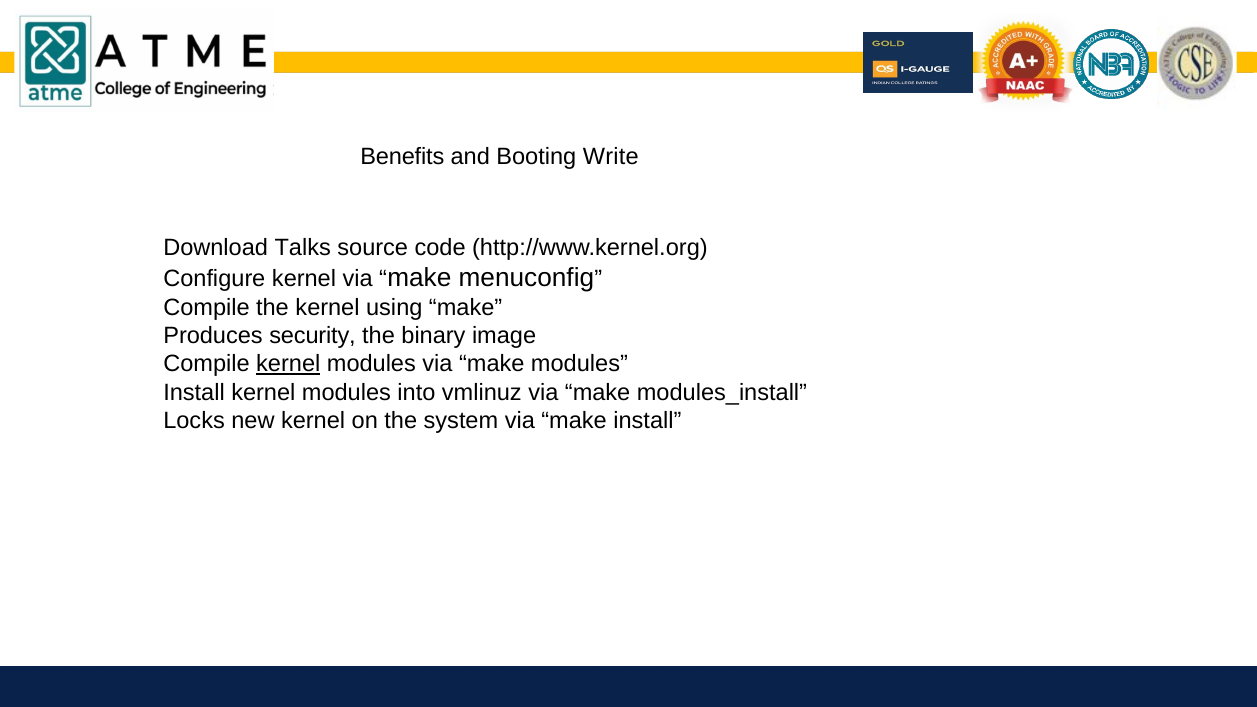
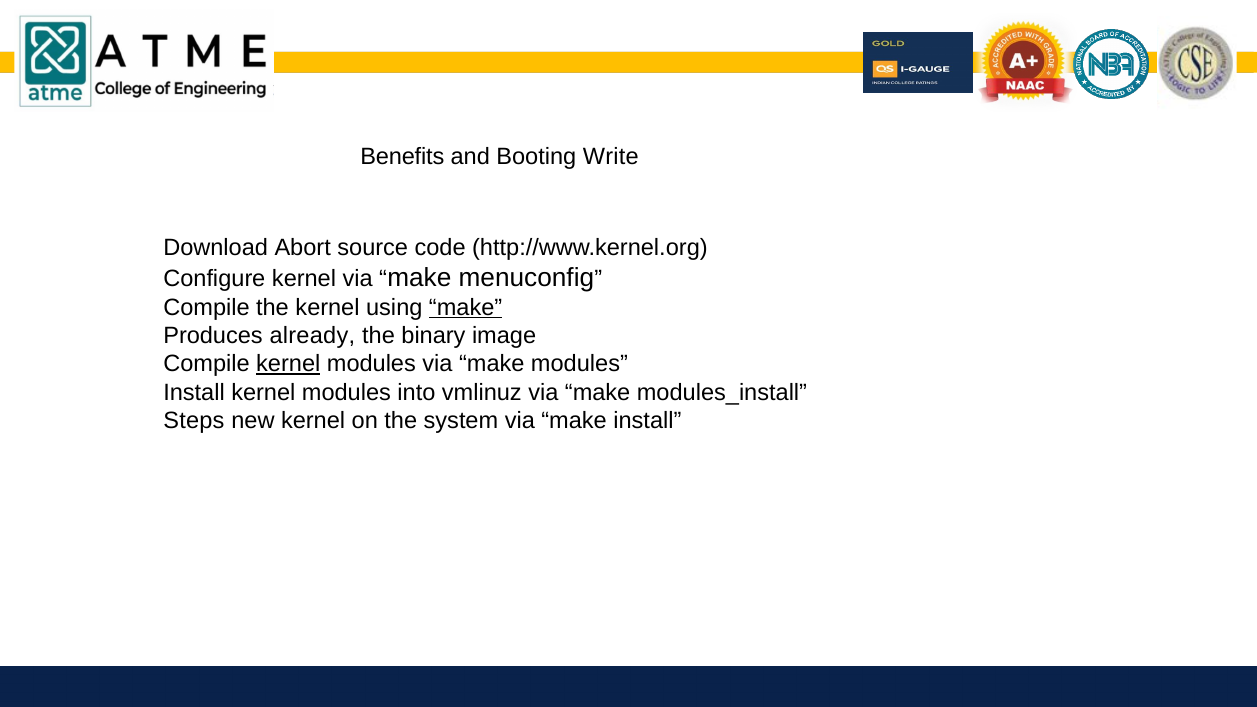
Talks: Talks -> Abort
make at (466, 308) underline: none -> present
security: security -> already
Locks: Locks -> Steps
